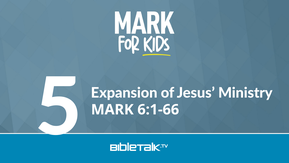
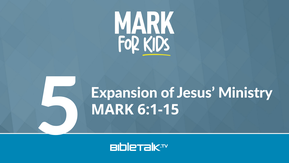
6:1-66: 6:1-66 -> 6:1-15
